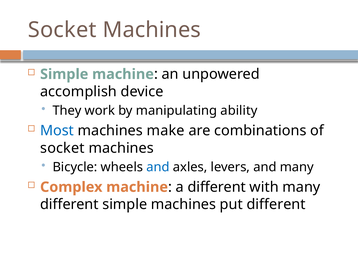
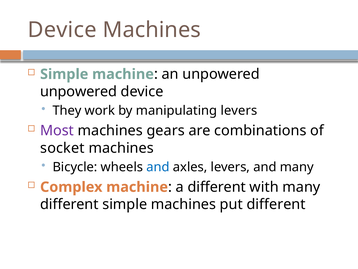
Socket at (62, 30): Socket -> Device
accomplish at (78, 91): accomplish -> unpowered
manipulating ability: ability -> levers
Most colour: blue -> purple
make: make -> gears
